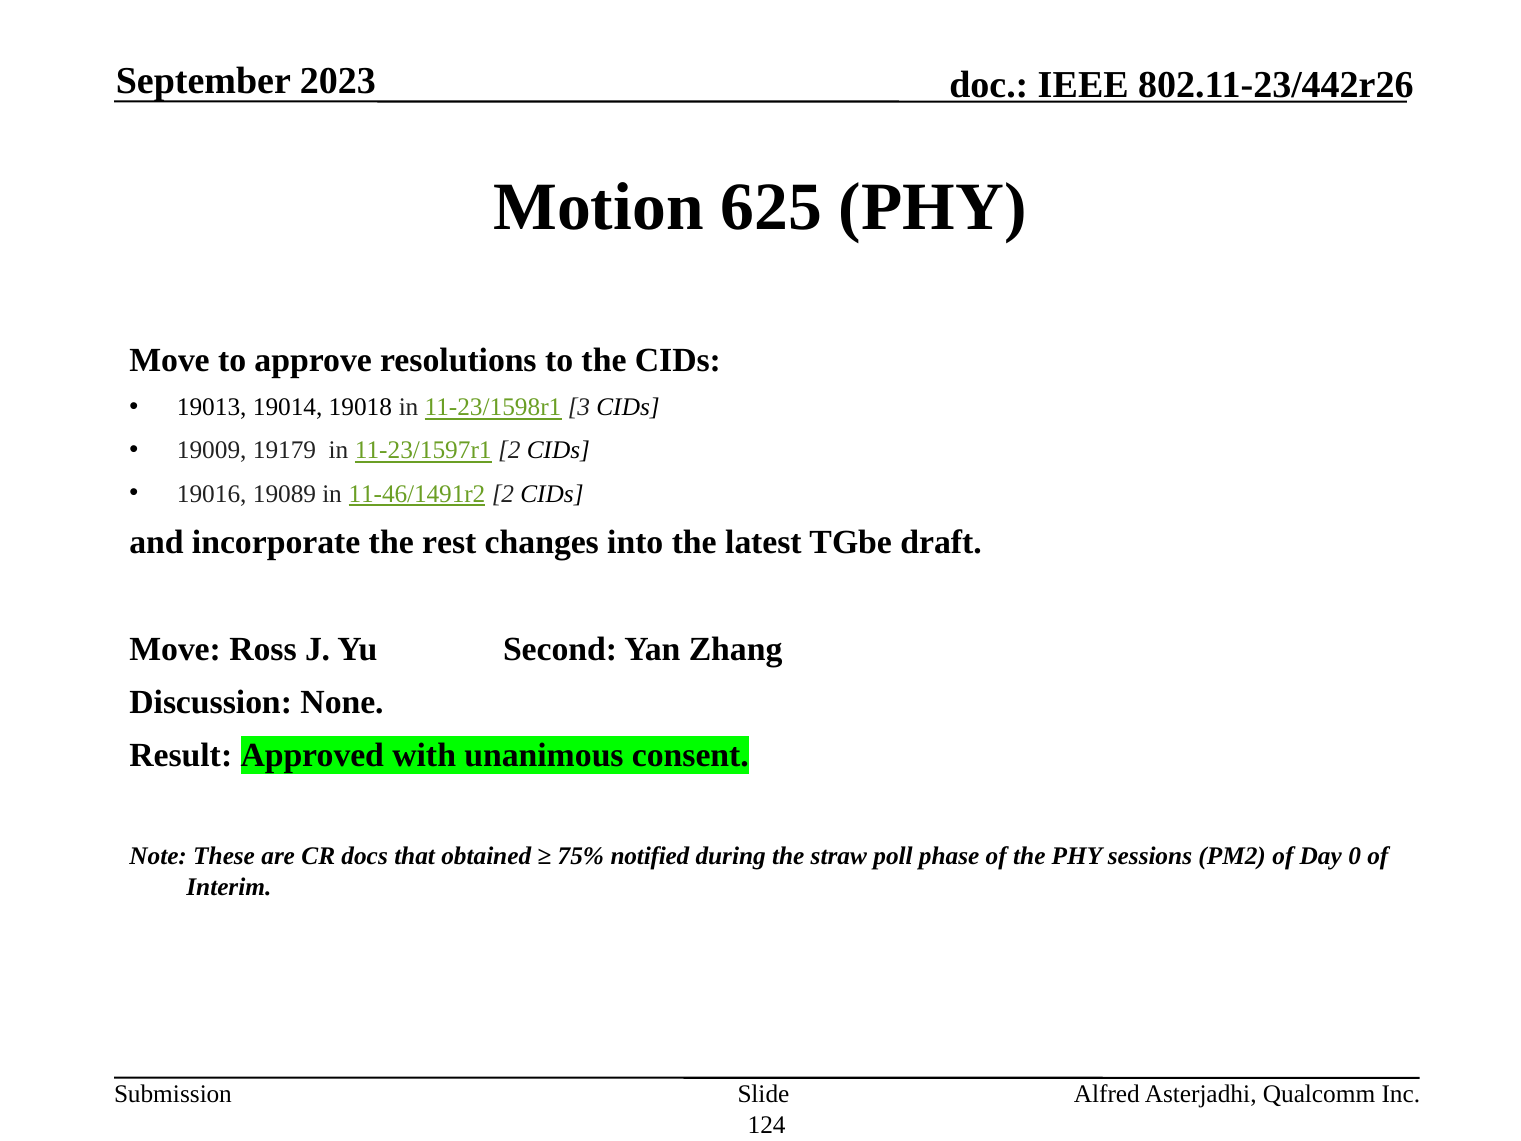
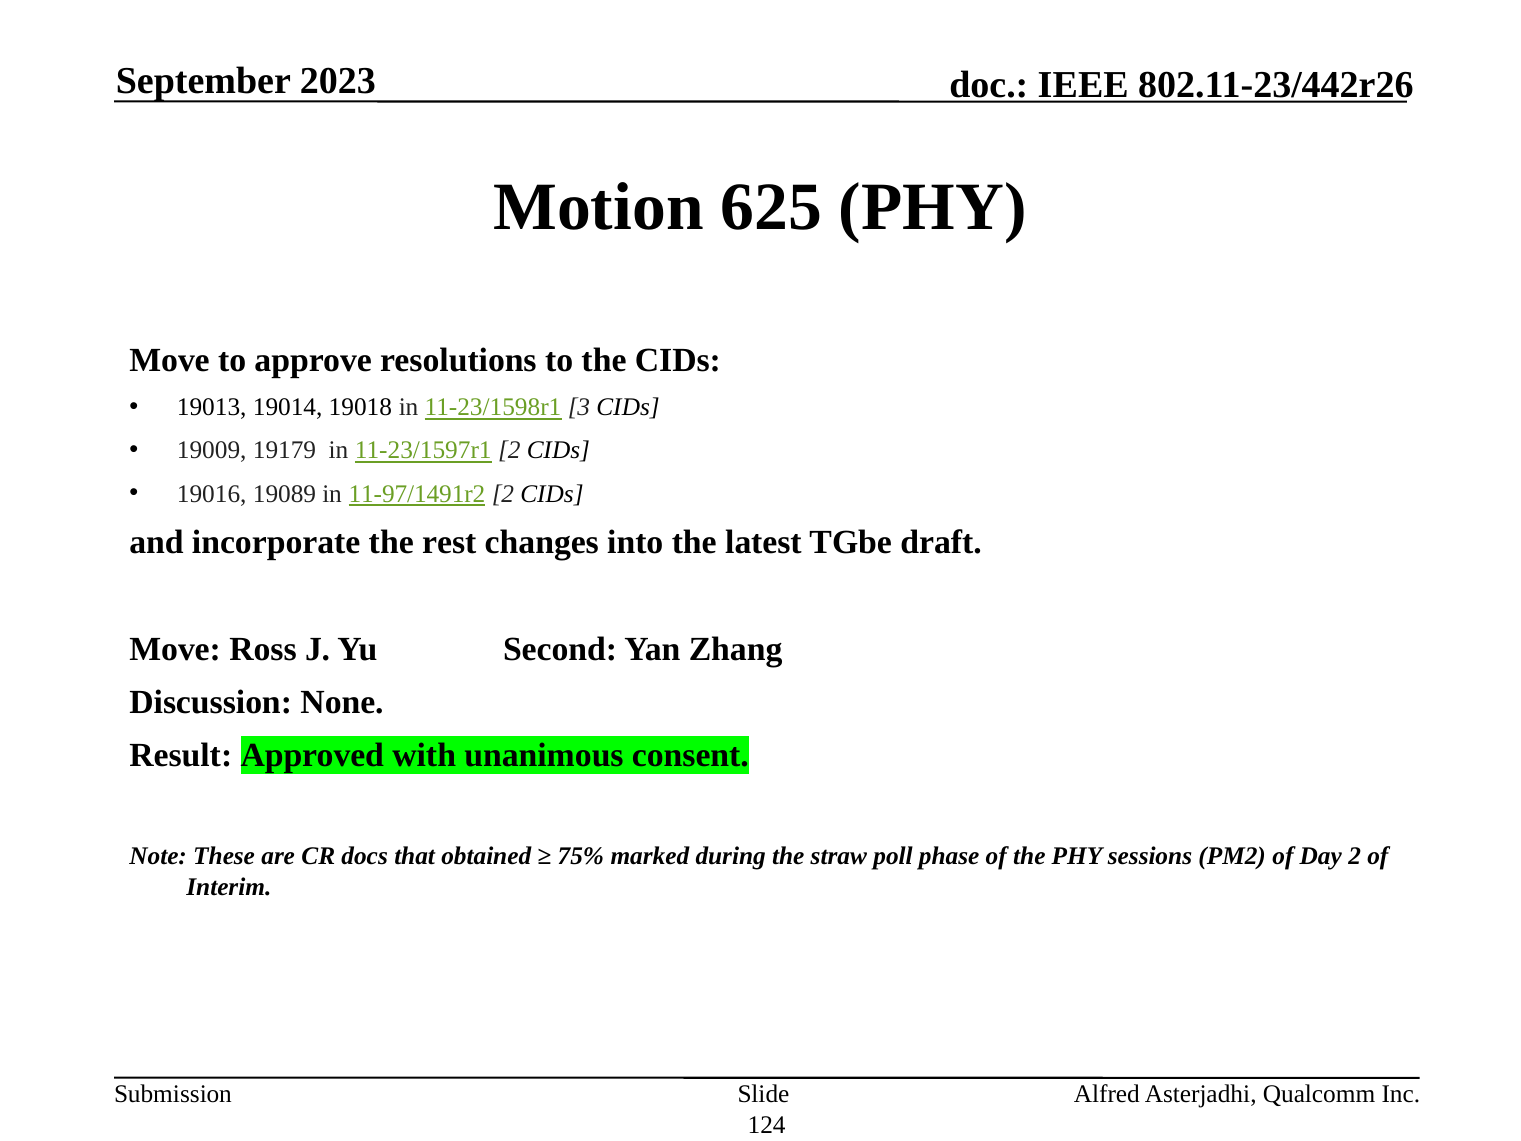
11-46/1491r2: 11-46/1491r2 -> 11-97/1491r2
notified: notified -> marked
Day 0: 0 -> 2
